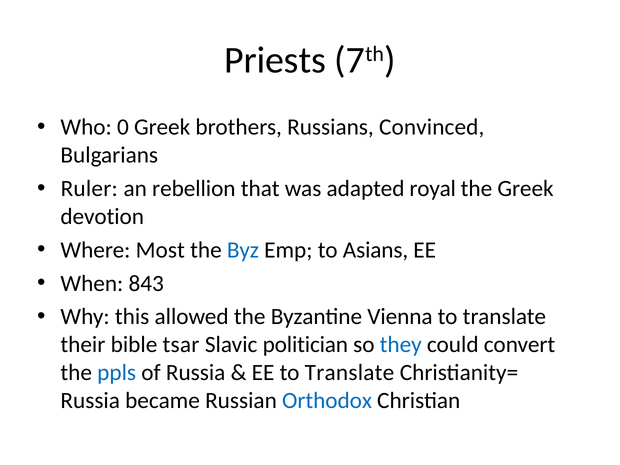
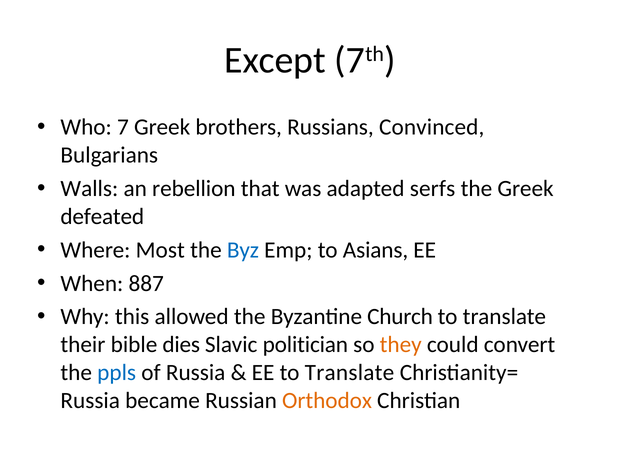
Priests: Priests -> Except
0: 0 -> 7
Ruler: Ruler -> Walls
royal: royal -> serfs
devotion: devotion -> defeated
843: 843 -> 887
Vienna: Vienna -> Church
tsar: tsar -> dies
they colour: blue -> orange
Orthodox colour: blue -> orange
